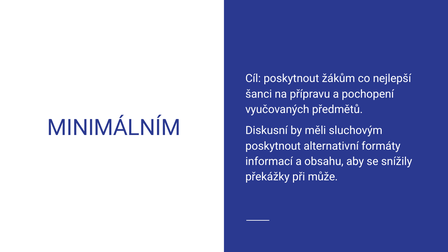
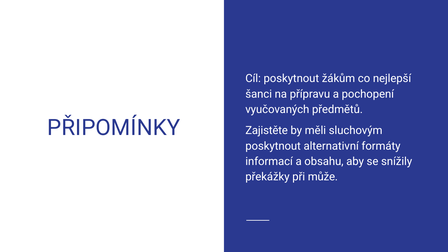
MINIMÁLNÍM: MINIMÁLNÍM -> PŘIPOMÍNKY
Diskusní: Diskusní -> Zajistěte
